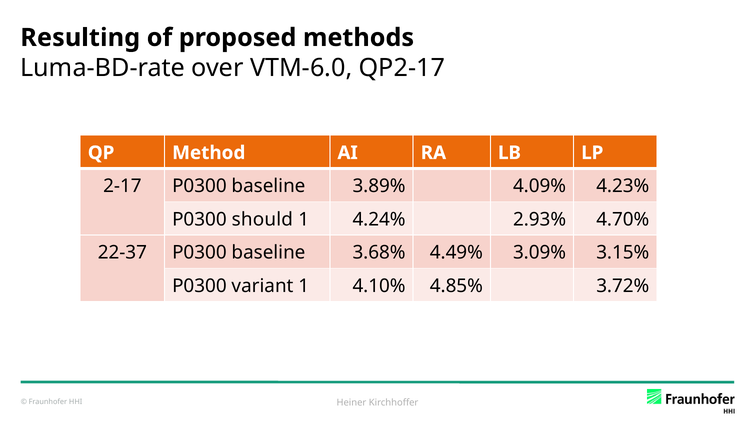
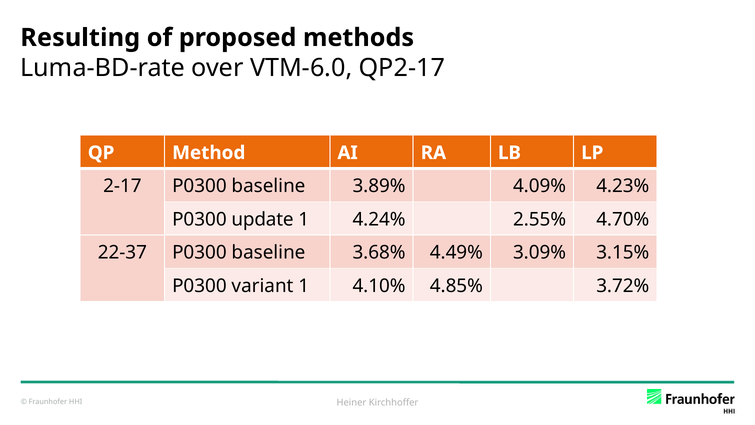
should: should -> update
2.93%: 2.93% -> 2.55%
